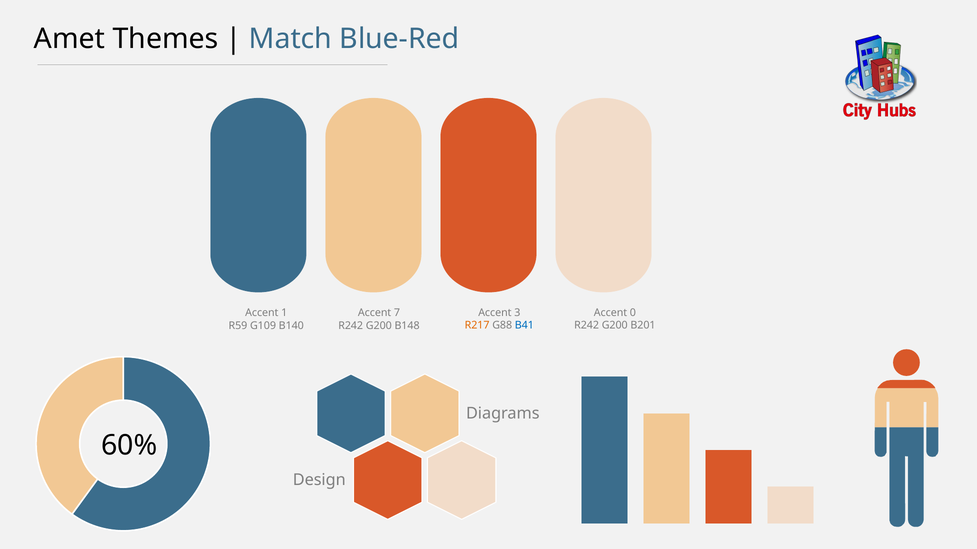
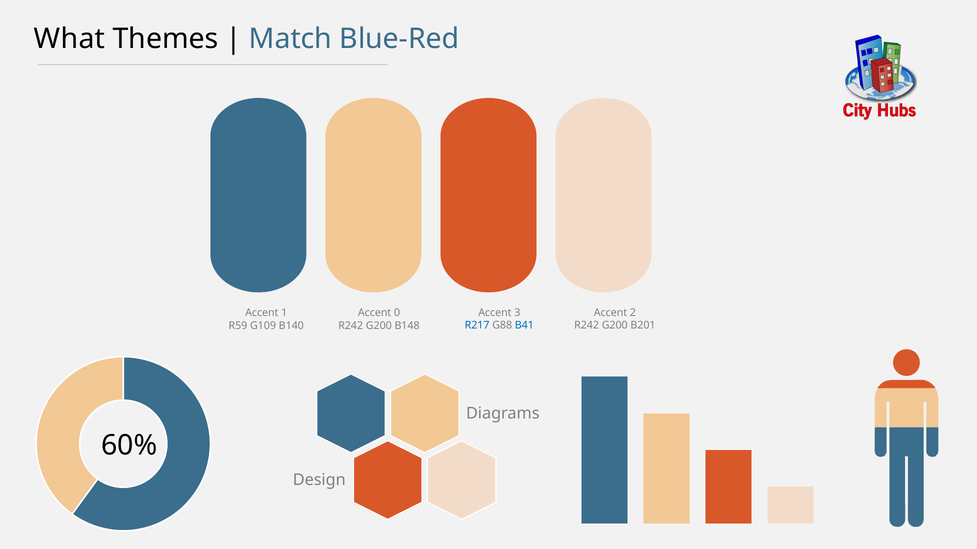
Amet: Amet -> What
0: 0 -> 2
7: 7 -> 0
R217 colour: orange -> blue
